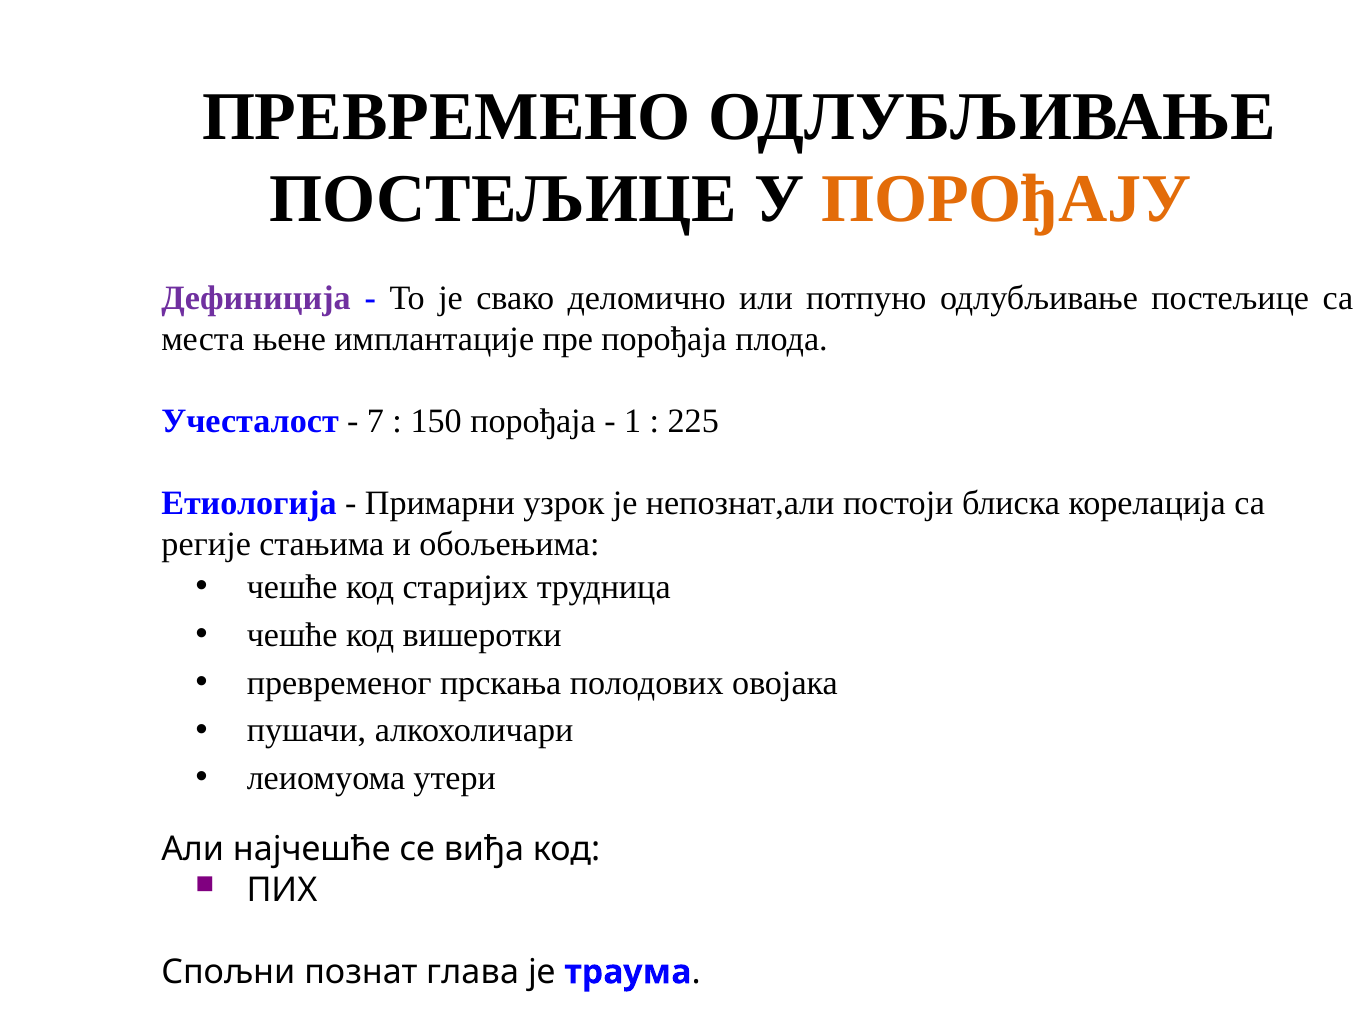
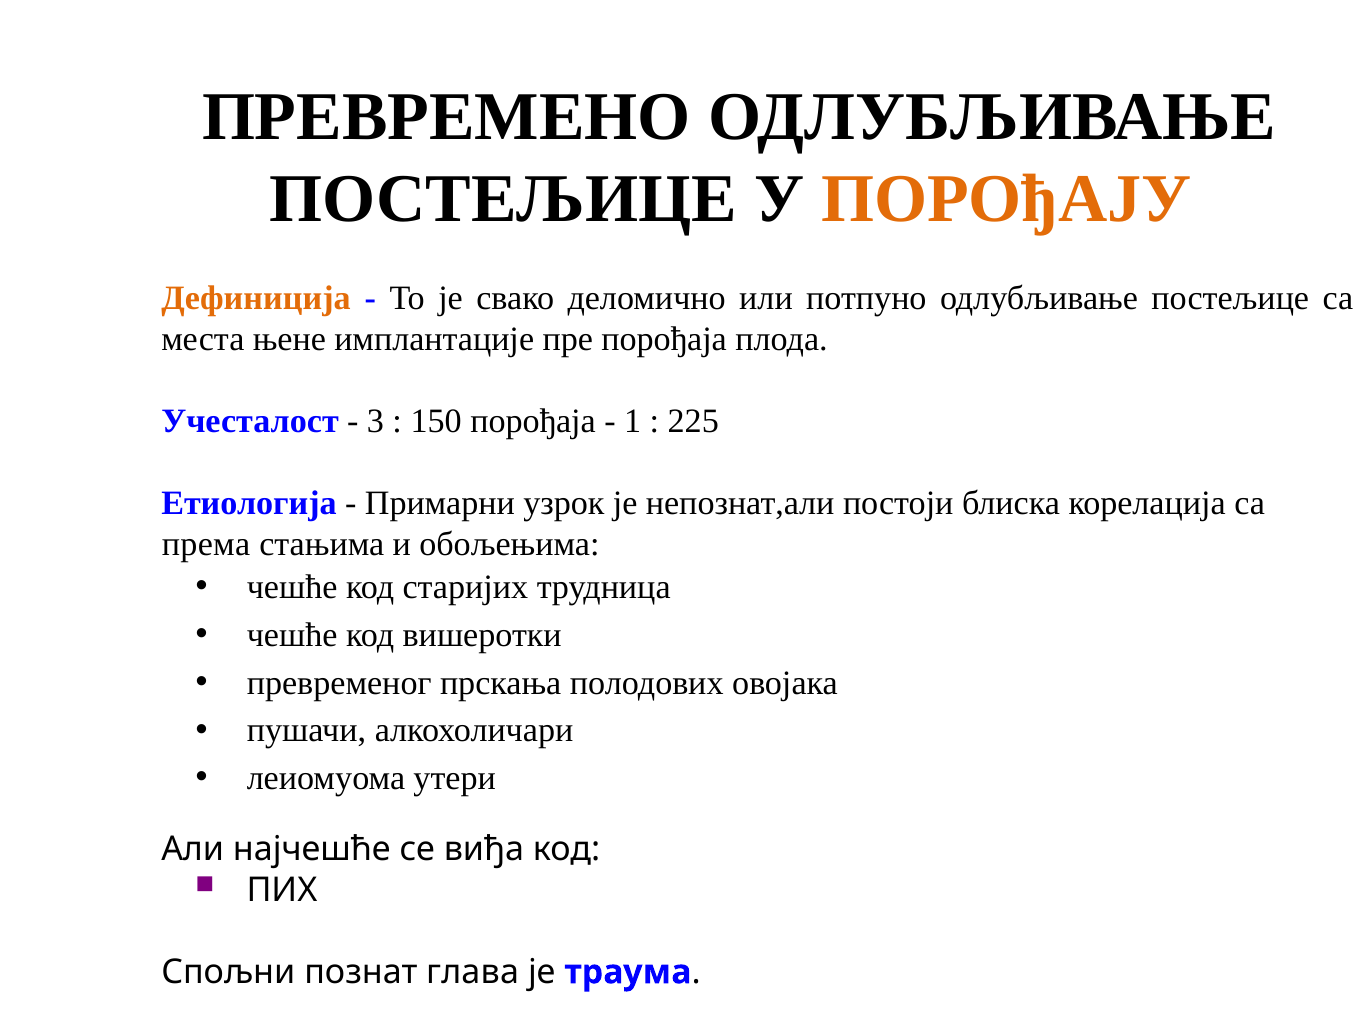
Дефиниција colour: purple -> orange
7: 7 -> 3
регије: регије -> према
